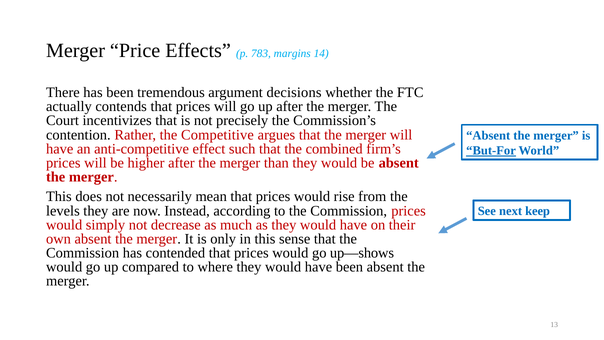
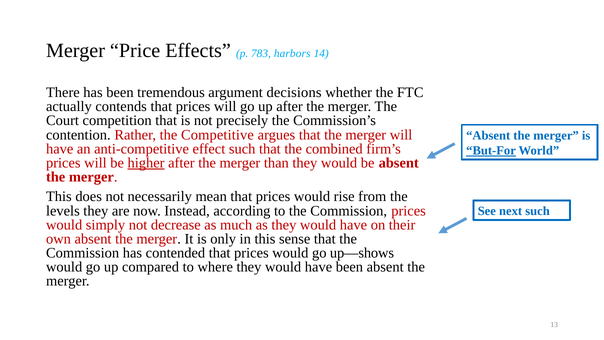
margins: margins -> harbors
incentivizes: incentivizes -> competition
higher underline: none -> present
next keep: keep -> such
